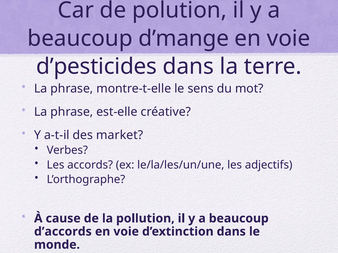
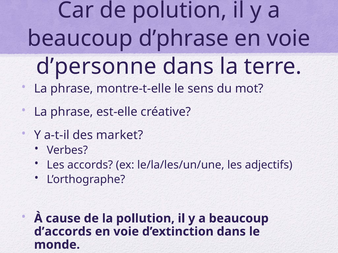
d’mange: d’mange -> d’phrase
d’pesticides: d’pesticides -> d’personne
